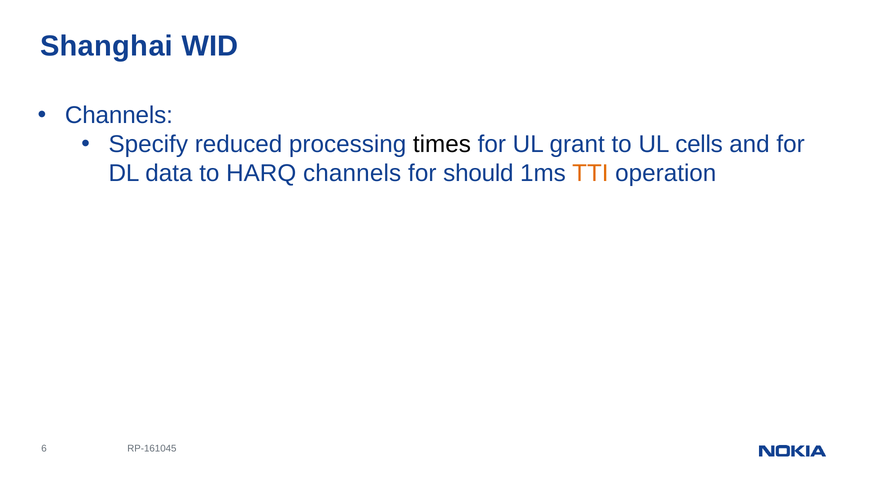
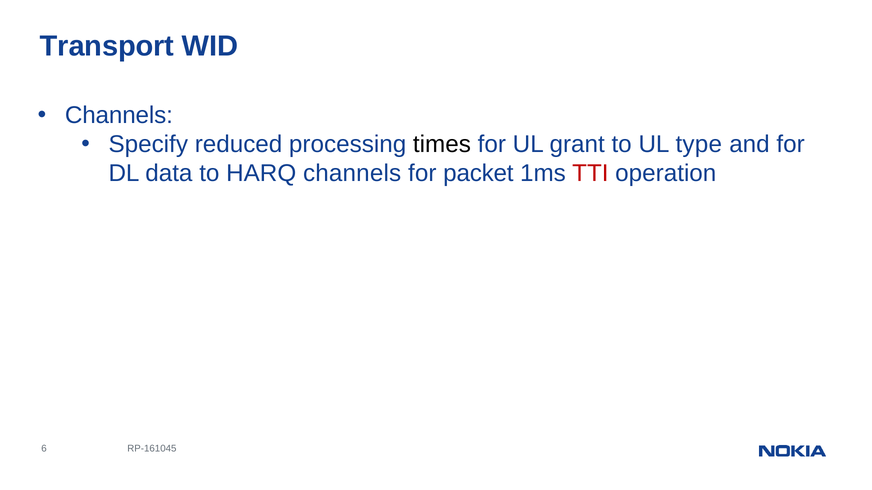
Shanghai: Shanghai -> Transport
cells: cells -> type
should: should -> packet
TTI colour: orange -> red
